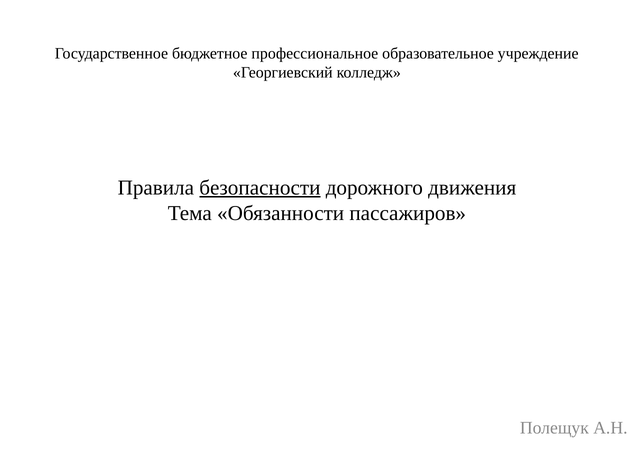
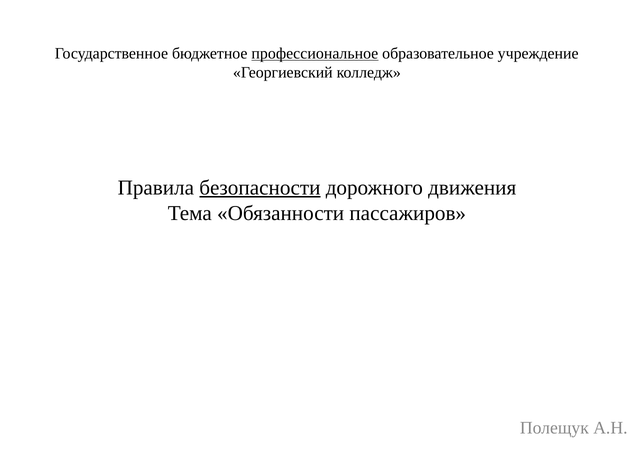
профессиональное underline: none -> present
